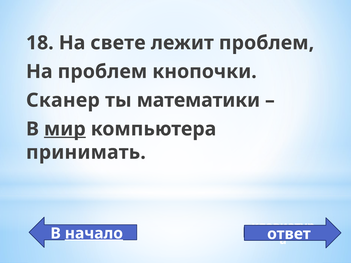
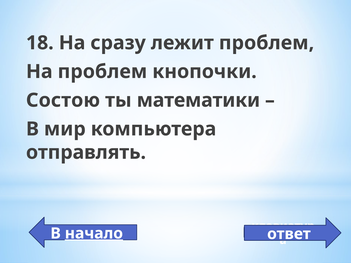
свете: свете -> сразу
Сканер: Сканер -> Состою
мир underline: present -> none
принимать: принимать -> отправлять
